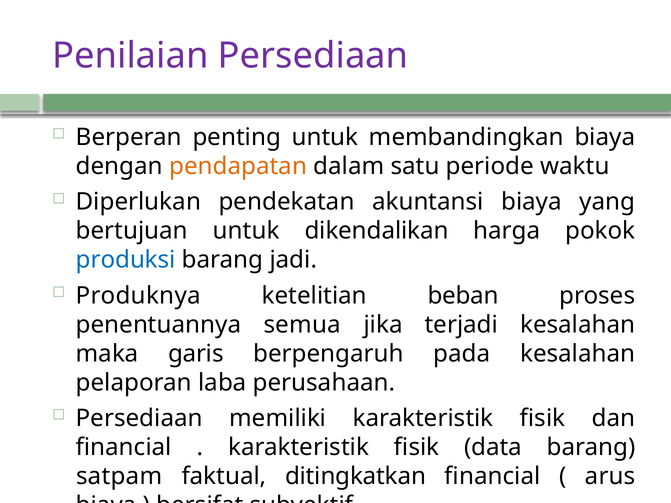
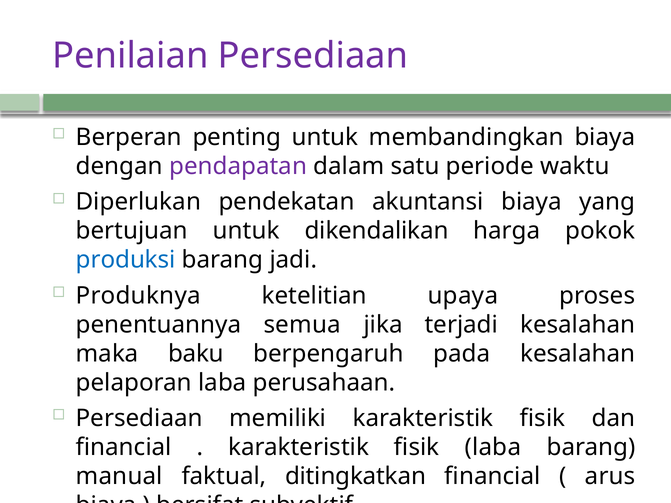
pendapatan colour: orange -> purple
beban: beban -> upaya
garis: garis -> baku
fisik data: data -> laba
satpam: satpam -> manual
